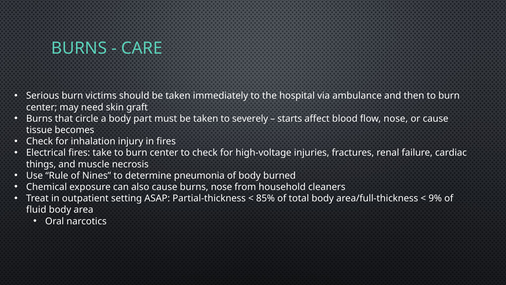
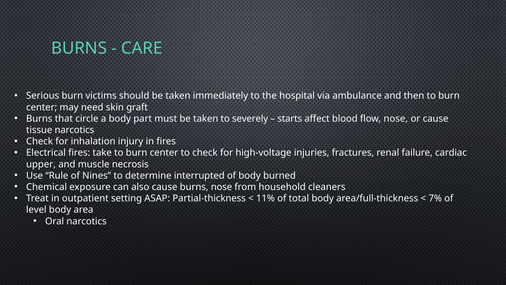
tissue becomes: becomes -> narcotics
things: things -> upper
pneumonia: pneumonia -> interrupted
85%: 85% -> 11%
9%: 9% -> 7%
fluid: fluid -> level
